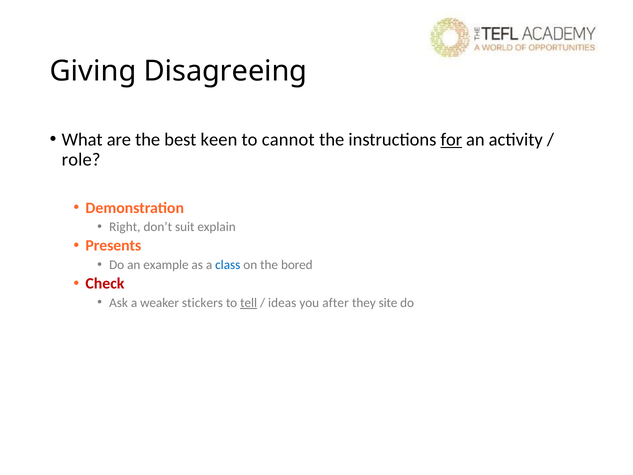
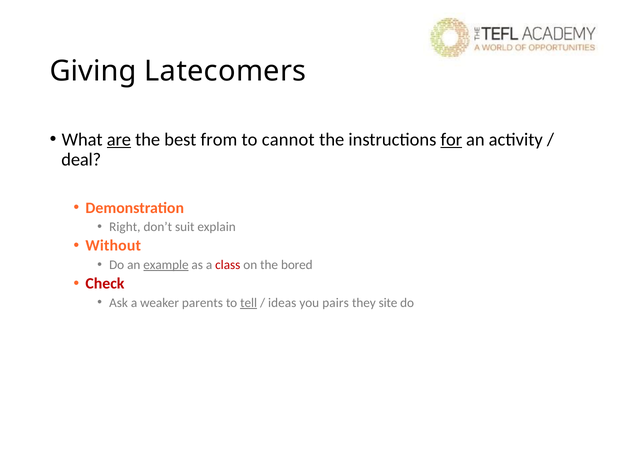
Disagreeing: Disagreeing -> Latecomers
are underline: none -> present
keen: keen -> from
role: role -> deal
Presents: Presents -> Without
example underline: none -> present
class colour: blue -> red
stickers: stickers -> parents
after: after -> pairs
